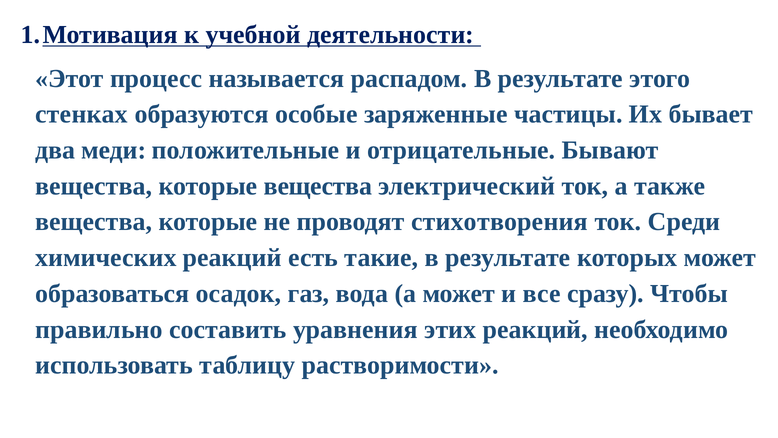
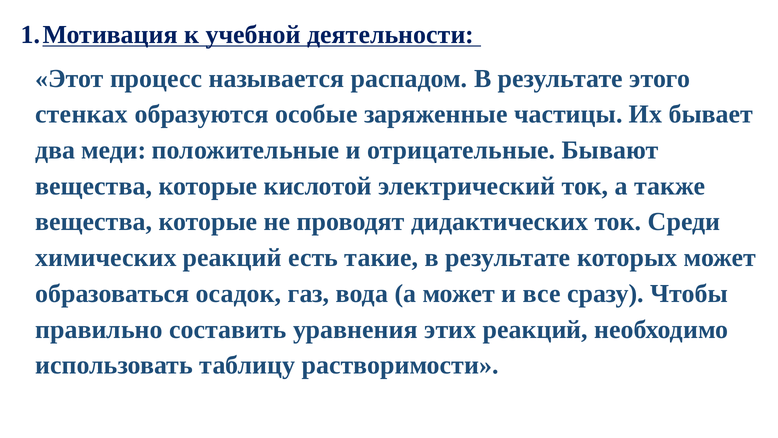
которые вещества: вещества -> кислотой
стихотворения: стихотворения -> дидактических
